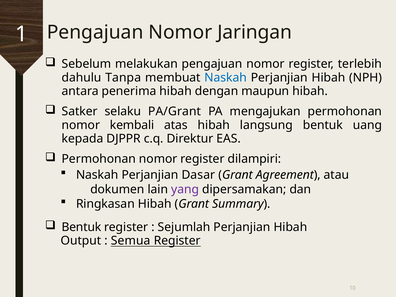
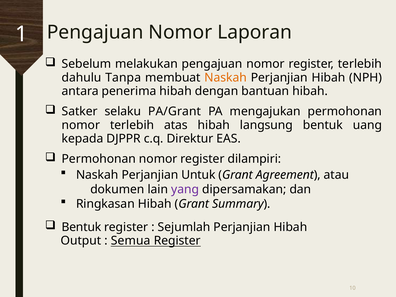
Jaringan: Jaringan -> Laporan
Naskah at (226, 78) colour: blue -> orange
maupun: maupun -> bantuan
kembali at (132, 125): kembali -> terlebih
Dasar: Dasar -> Untuk
